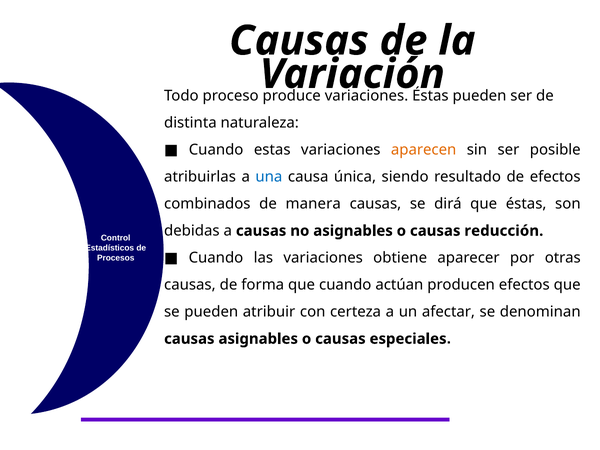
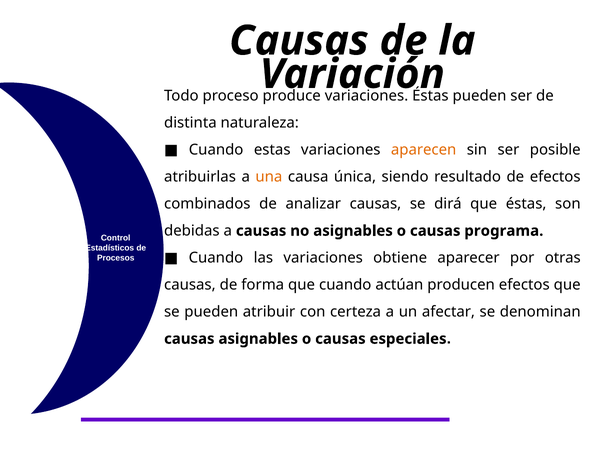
una colour: blue -> orange
manera: manera -> analizar
reducción: reducción -> programa
